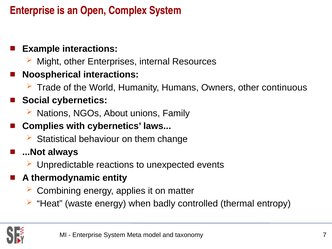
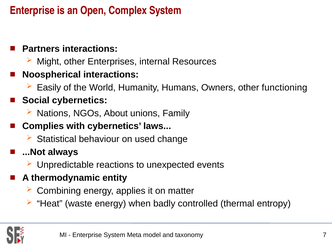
Example: Example -> Partners
Trade: Trade -> Easily
continuous: continuous -> functioning
them: them -> used
